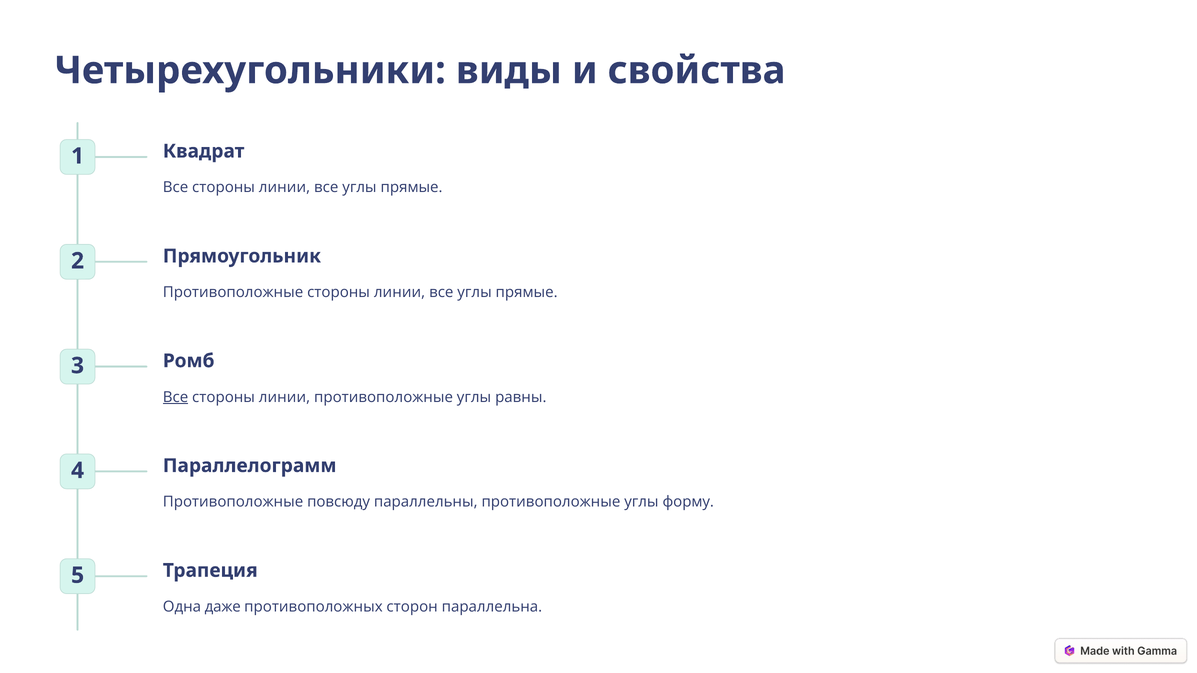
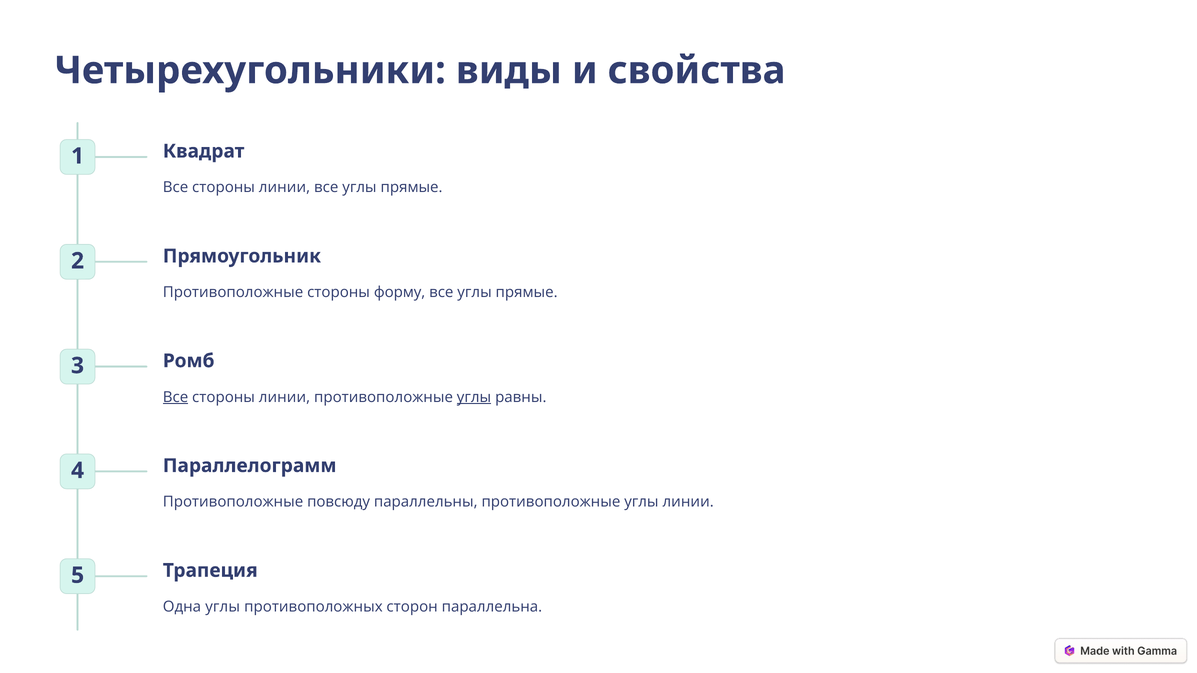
Противоположные стороны линии: линии -> форму
углы at (474, 397) underline: none -> present
углы форму: форму -> линии
Одна даже: даже -> углы
